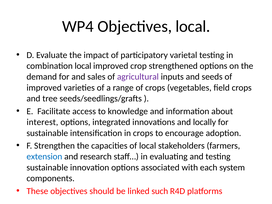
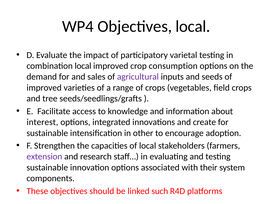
strengthened: strengthened -> consumption
locally: locally -> create
in crops: crops -> other
extension colour: blue -> purple
each: each -> their
